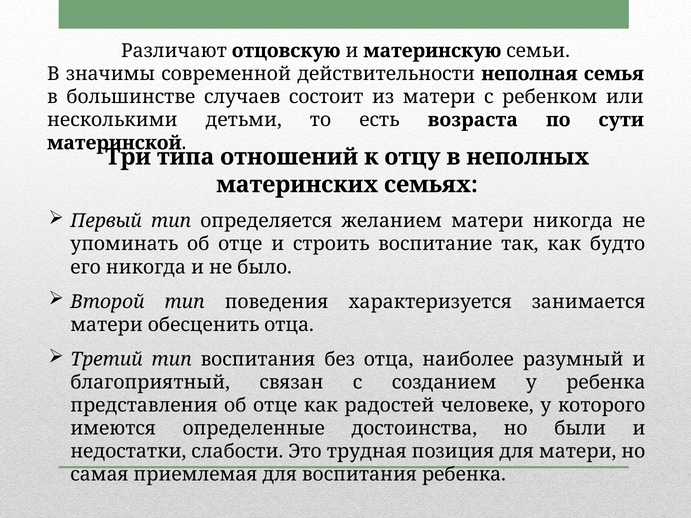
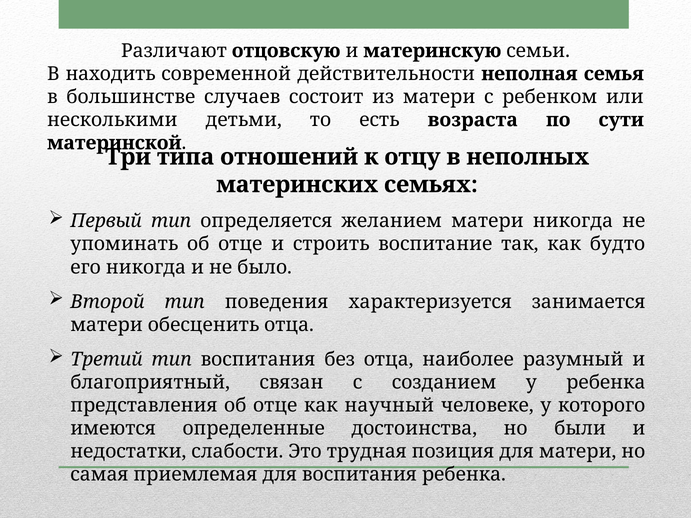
значимы: значимы -> находить
радостей: радостей -> научный
